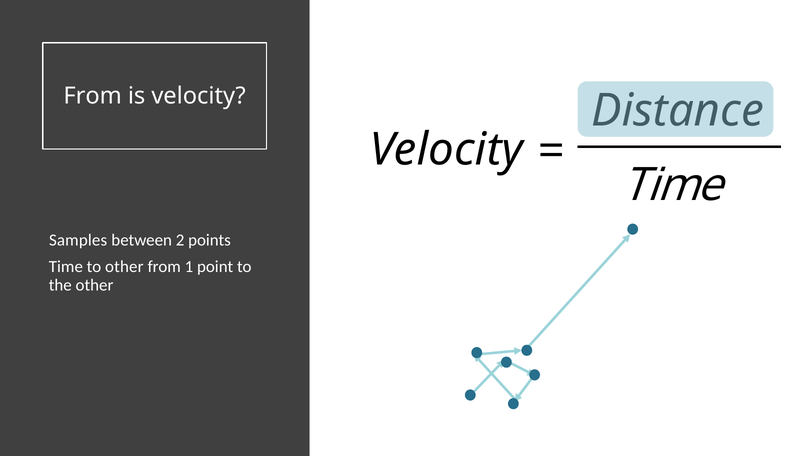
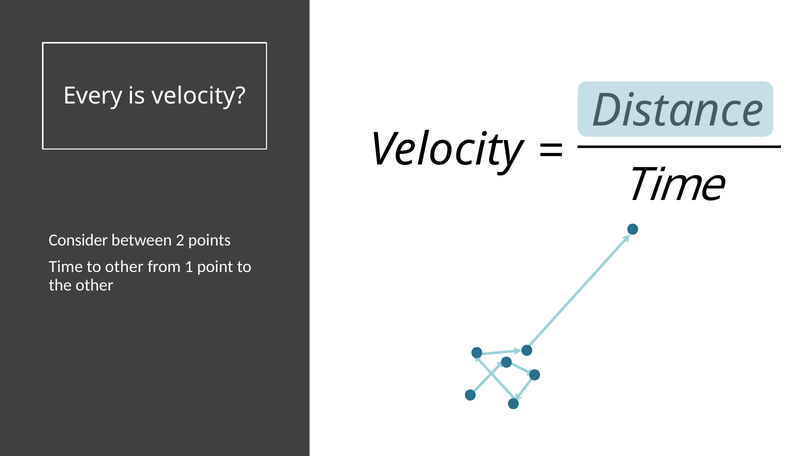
From at (93, 96): From -> Every
Samples: Samples -> Consider
